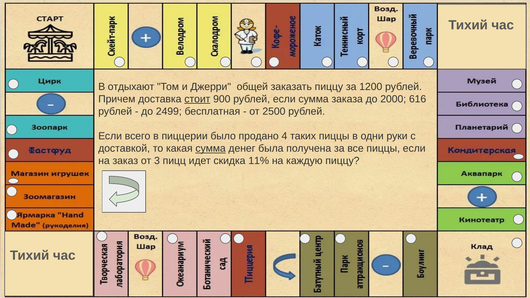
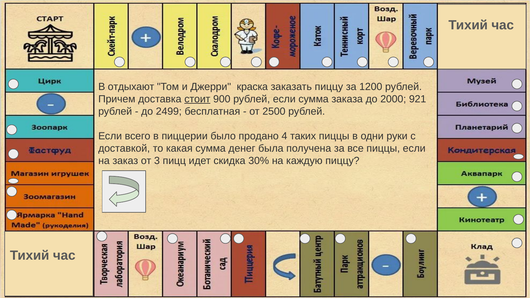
общей: общей -> краска
616: 616 -> 921
сумма at (211, 149) underline: present -> none
11%: 11% -> 30%
